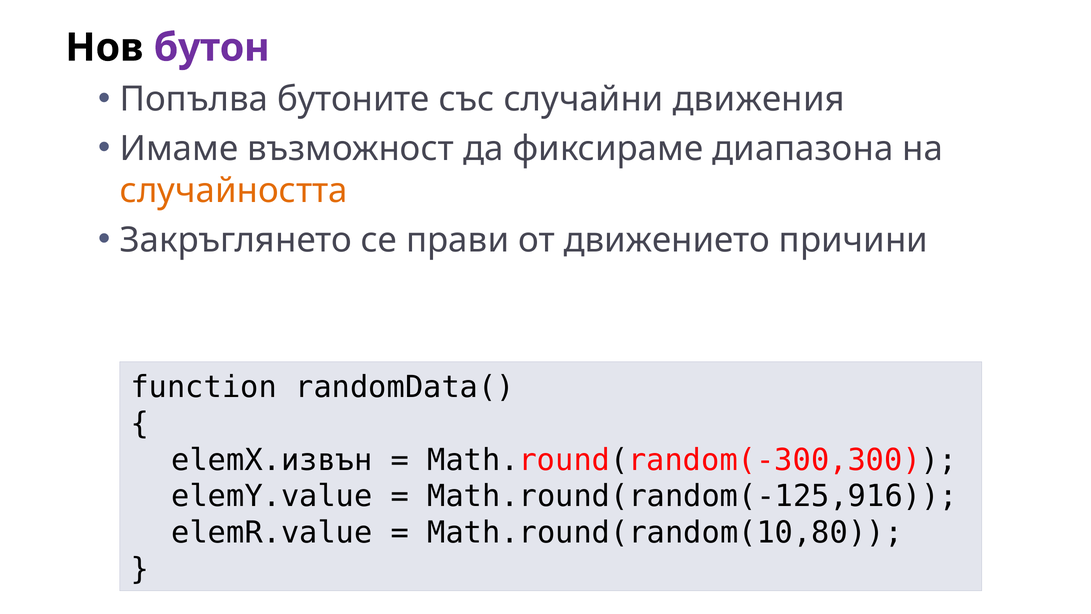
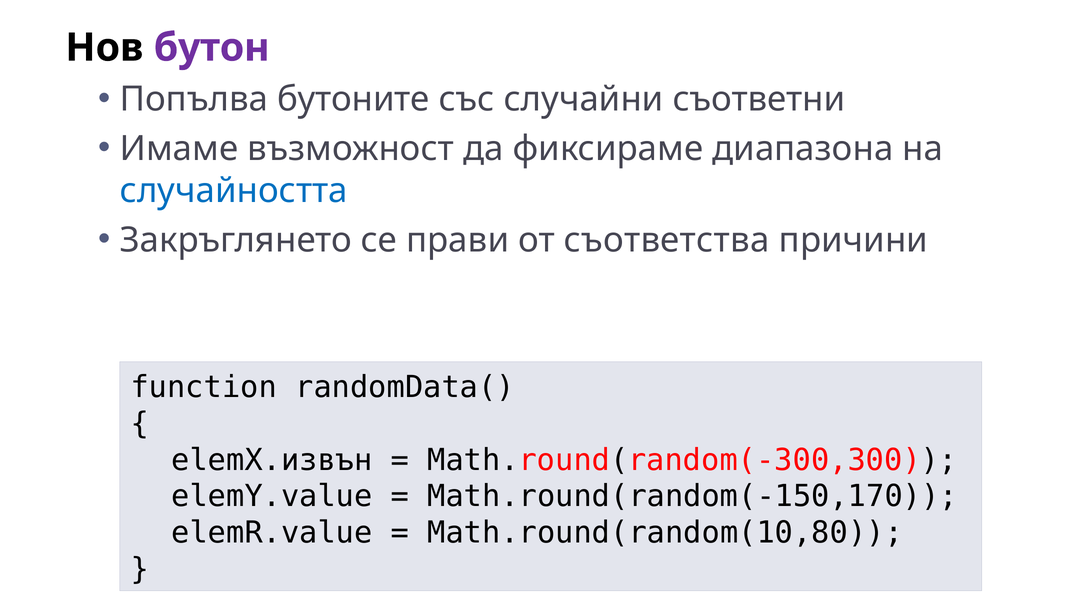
движения: движения -> съответни
случайността colour: orange -> blue
движението: движението -> съответства
Math.round(random(-125,916: Math.round(random(-125,916 -> Math.round(random(-150,170
